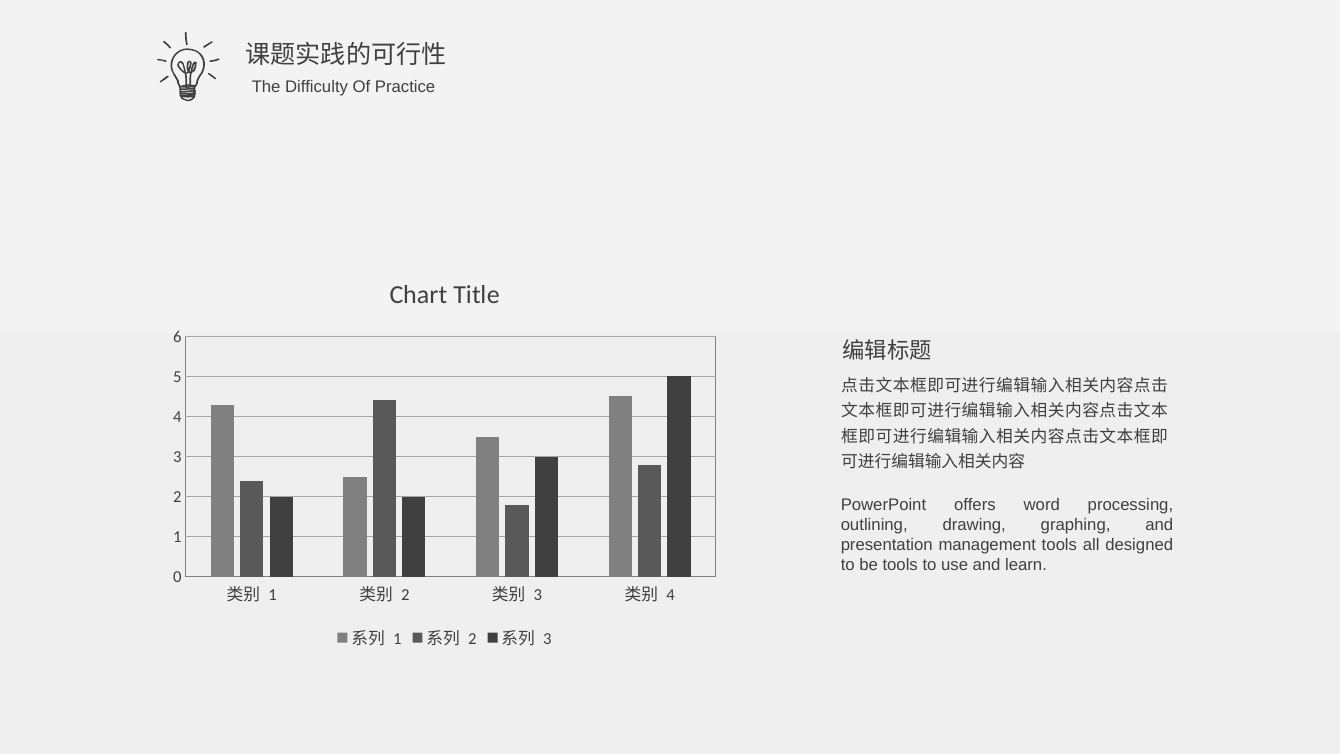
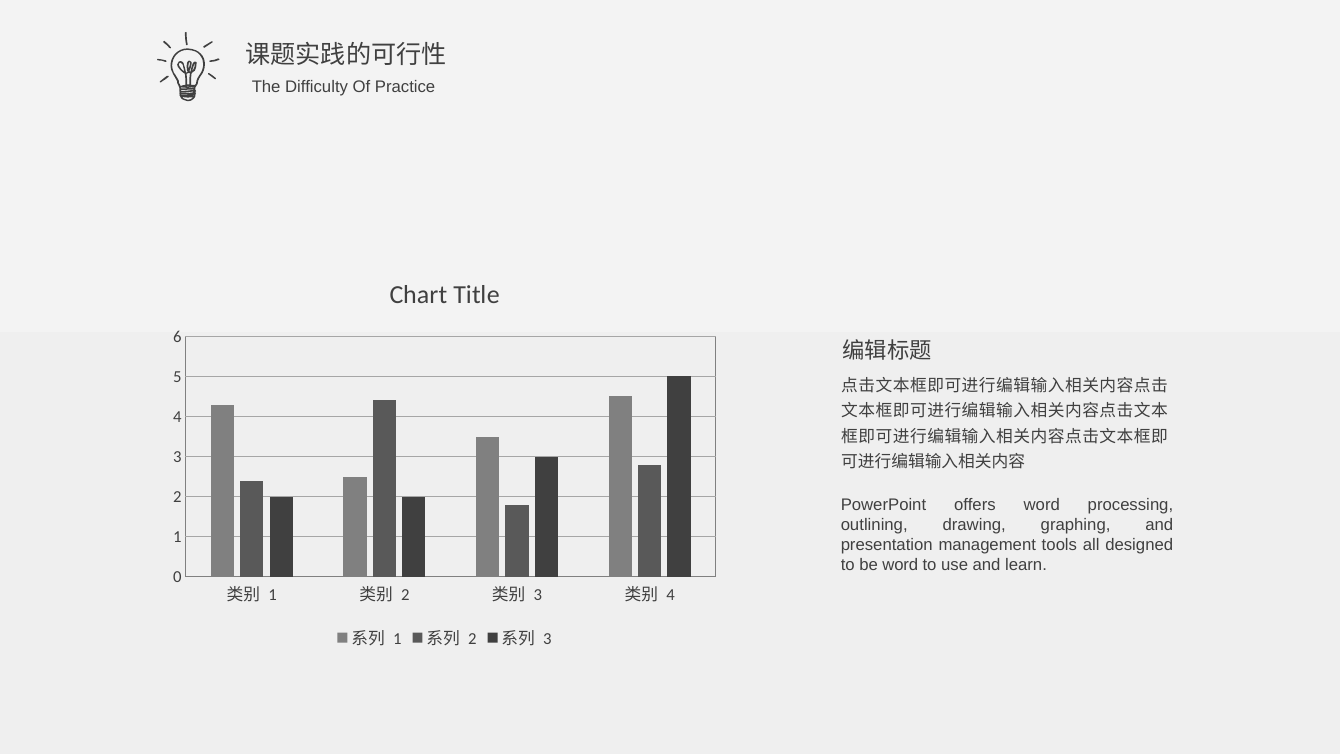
be tools: tools -> word
